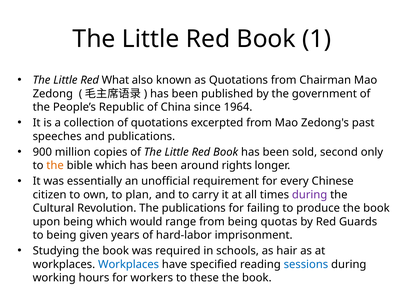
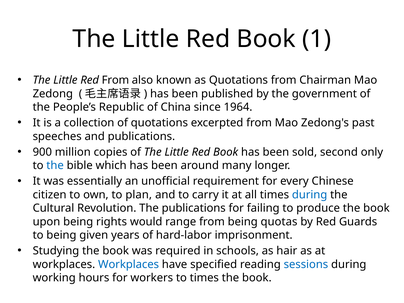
Red What: What -> From
the at (55, 166) colour: orange -> blue
rights: rights -> many
during at (310, 195) colour: purple -> blue
being which: which -> rights
to these: these -> times
